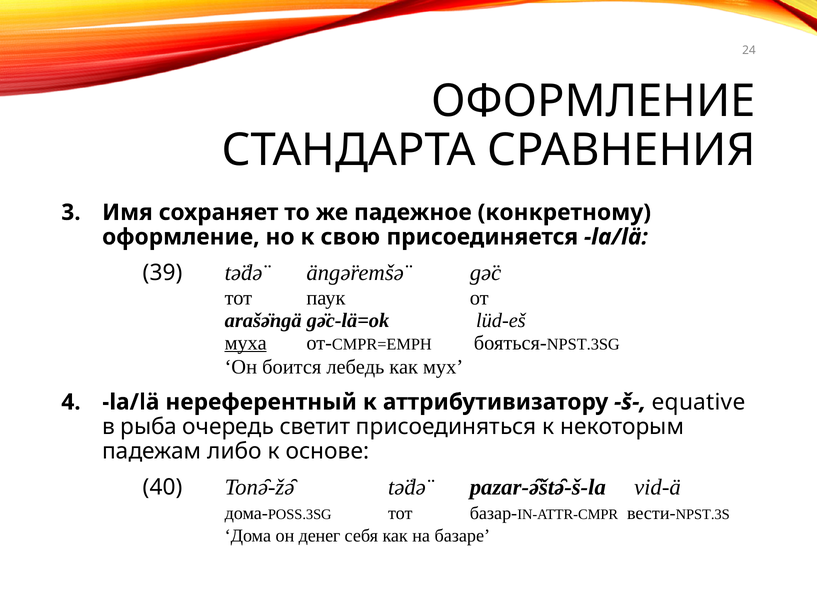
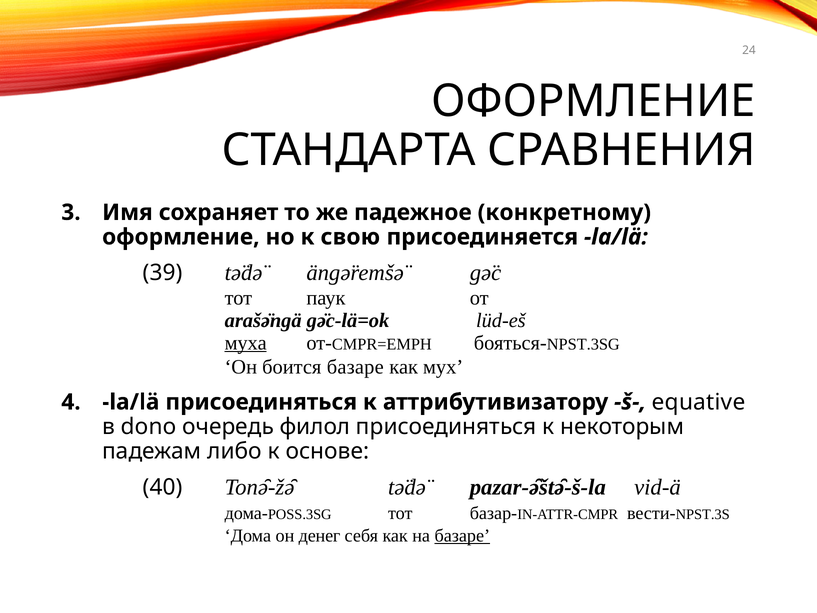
боится лебедь: лебедь -> базаре
la/lä нереферентный: нереферентный -> присоединяться
рыба: рыба -> dono
светит: светит -> филол
базаре at (462, 535) underline: none -> present
